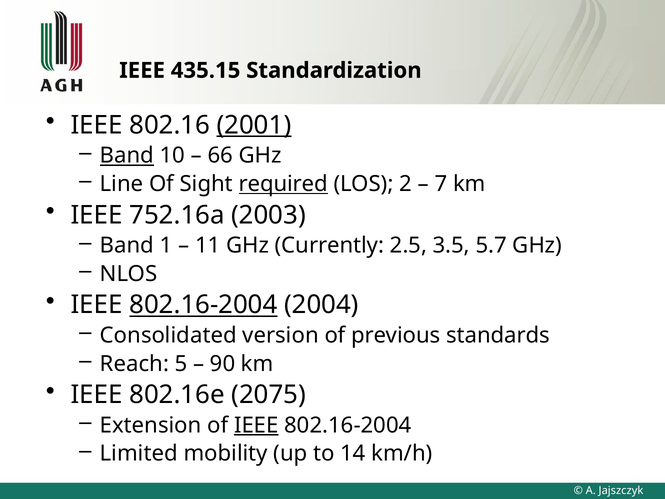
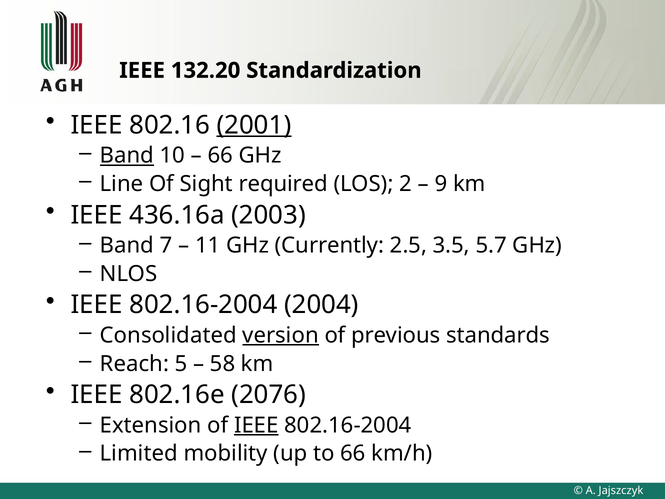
435.15: 435.15 -> 132.20
required underline: present -> none
7: 7 -> 9
752.16a: 752.16a -> 436.16a
1: 1 -> 7
802.16-2004 at (203, 305) underline: present -> none
version underline: none -> present
90: 90 -> 58
2075: 2075 -> 2076
to 14: 14 -> 66
